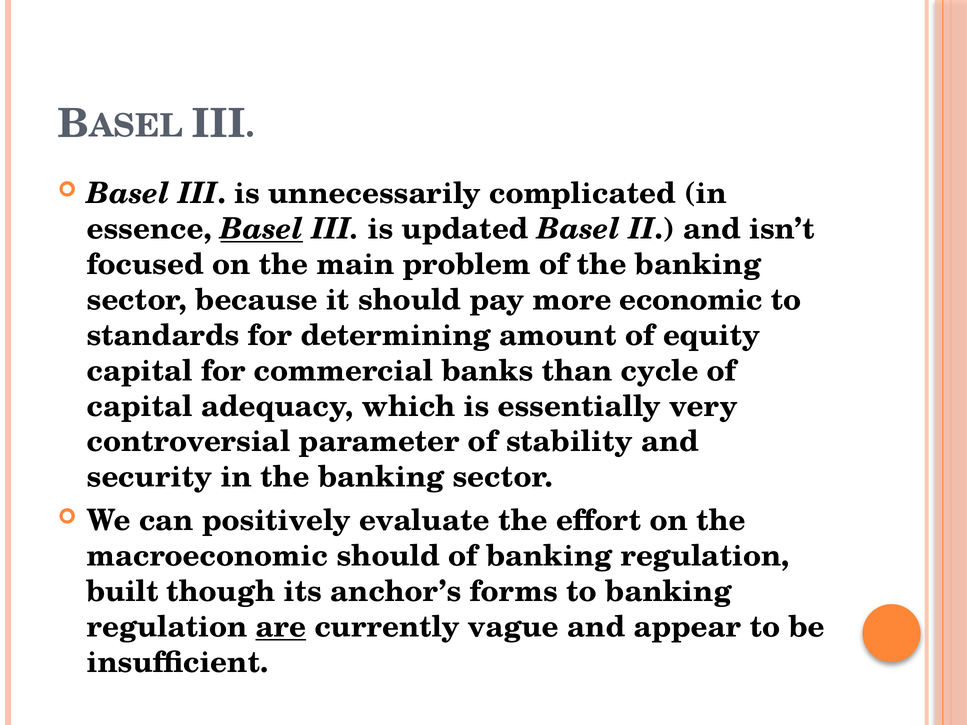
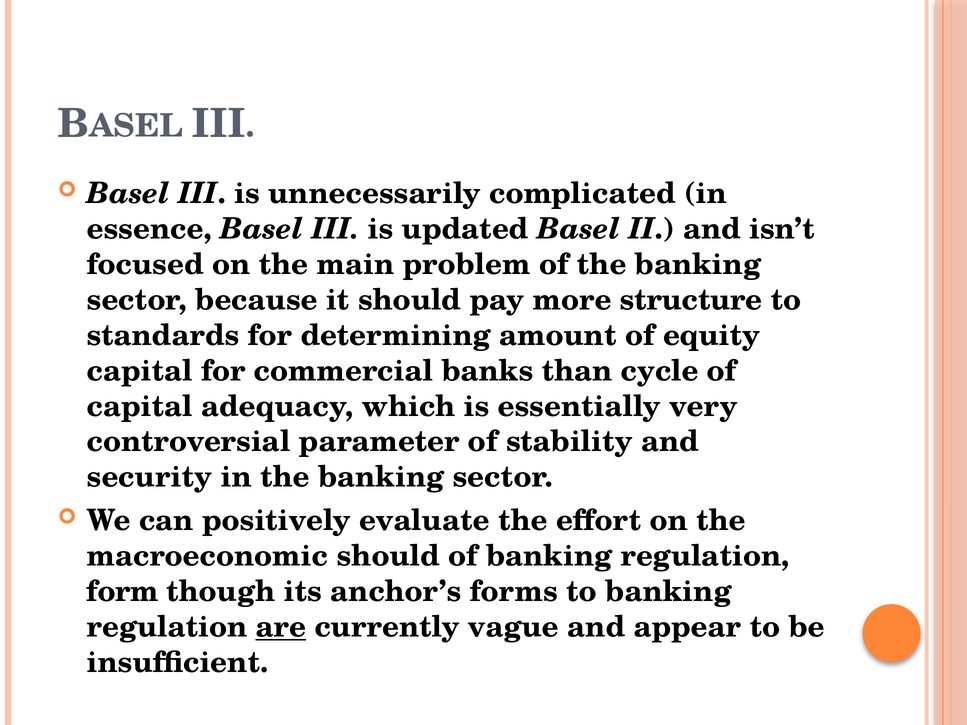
Basel at (262, 229) underline: present -> none
economic: economic -> structure
built: built -> form
